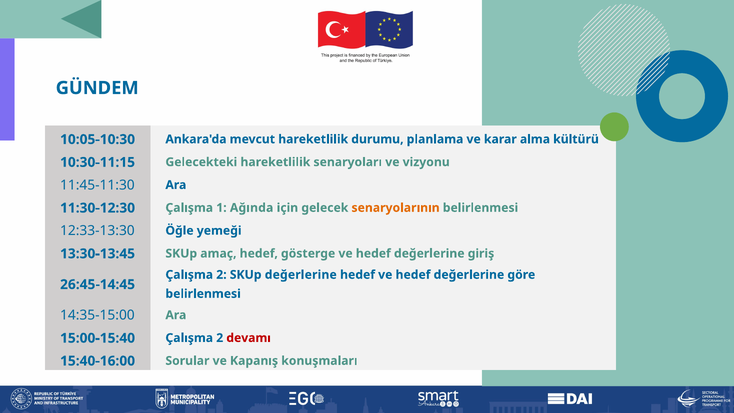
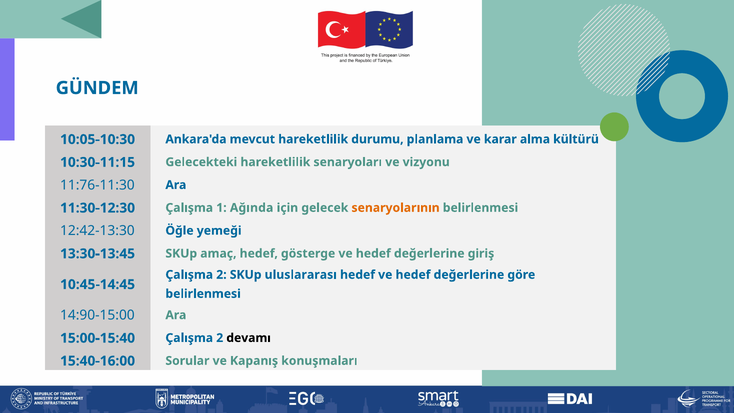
11:45-11:30: 11:45-11:30 -> 11:76-11:30
12:33-13:30: 12:33-13:30 -> 12:42-13:30
SKUp değerlerine: değerlerine -> uluslararası
26:45-14:45: 26:45-14:45 -> 10:45-14:45
14:35-15:00: 14:35-15:00 -> 14:90-15:00
devamı colour: red -> black
